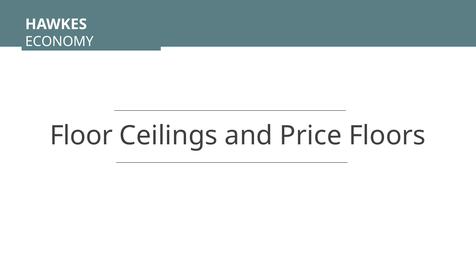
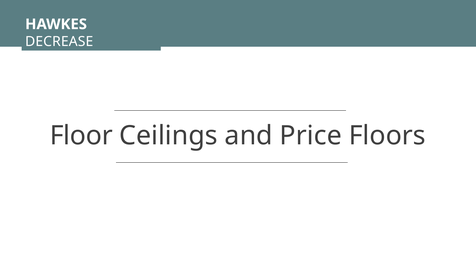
ECONOMY: ECONOMY -> DECREASE
